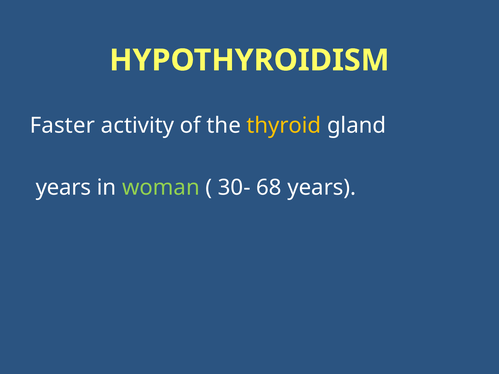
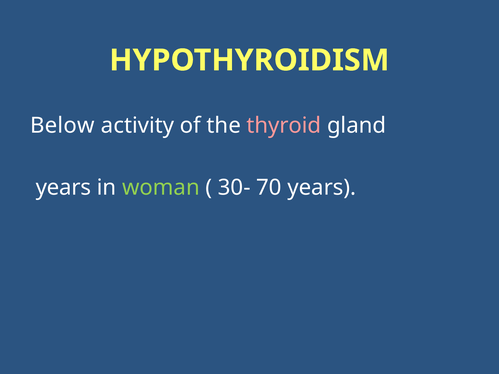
Faster: Faster -> Below
thyroid colour: yellow -> pink
68: 68 -> 70
